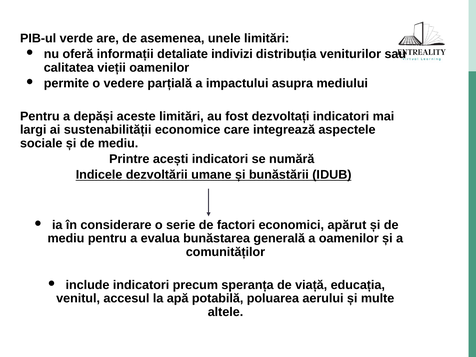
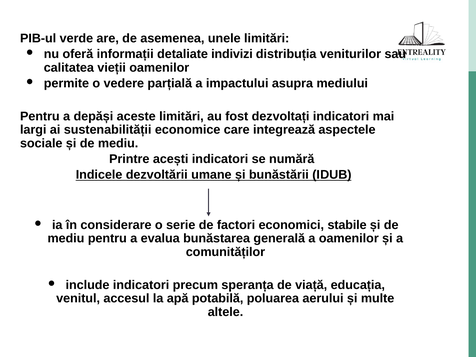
apărut: apărut -> stabile
